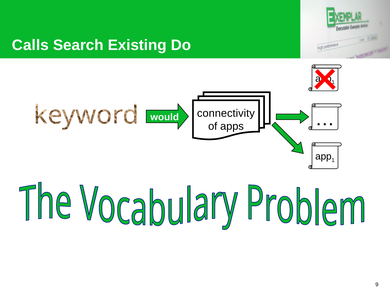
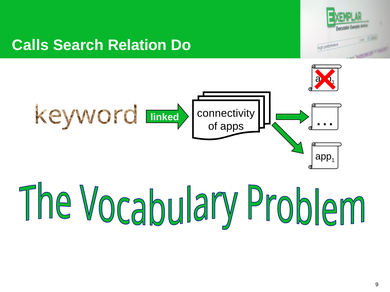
Existing: Existing -> Relation
would: would -> linked
